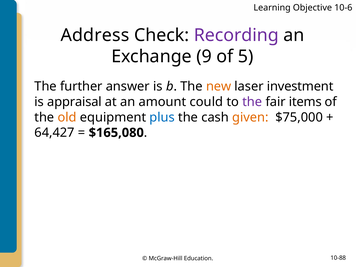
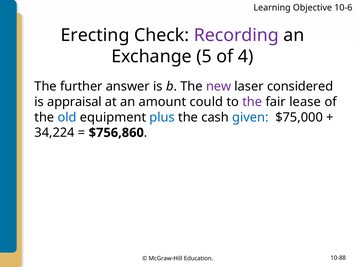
Address: Address -> Erecting
9: 9 -> 5
5: 5 -> 4
new colour: orange -> purple
investment: investment -> considered
items: items -> lease
old colour: orange -> blue
given colour: orange -> blue
64,427: 64,427 -> 34,224
$165,080: $165,080 -> $756,860
